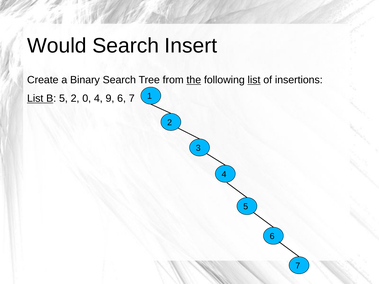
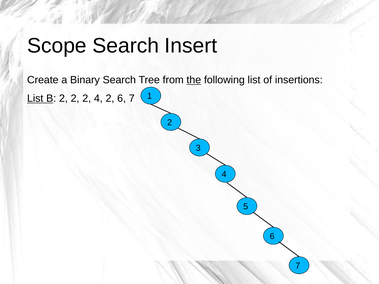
Would: Would -> Scope
list at (254, 80) underline: present -> none
B 5: 5 -> 2
0 at (87, 99): 0 -> 2
4 9: 9 -> 2
